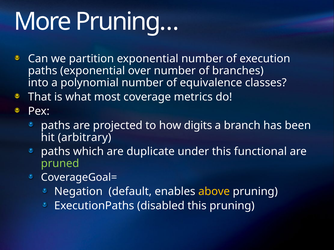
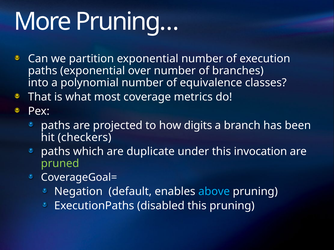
arbitrary: arbitrary -> checkers
functional: functional -> invocation
above colour: yellow -> light blue
